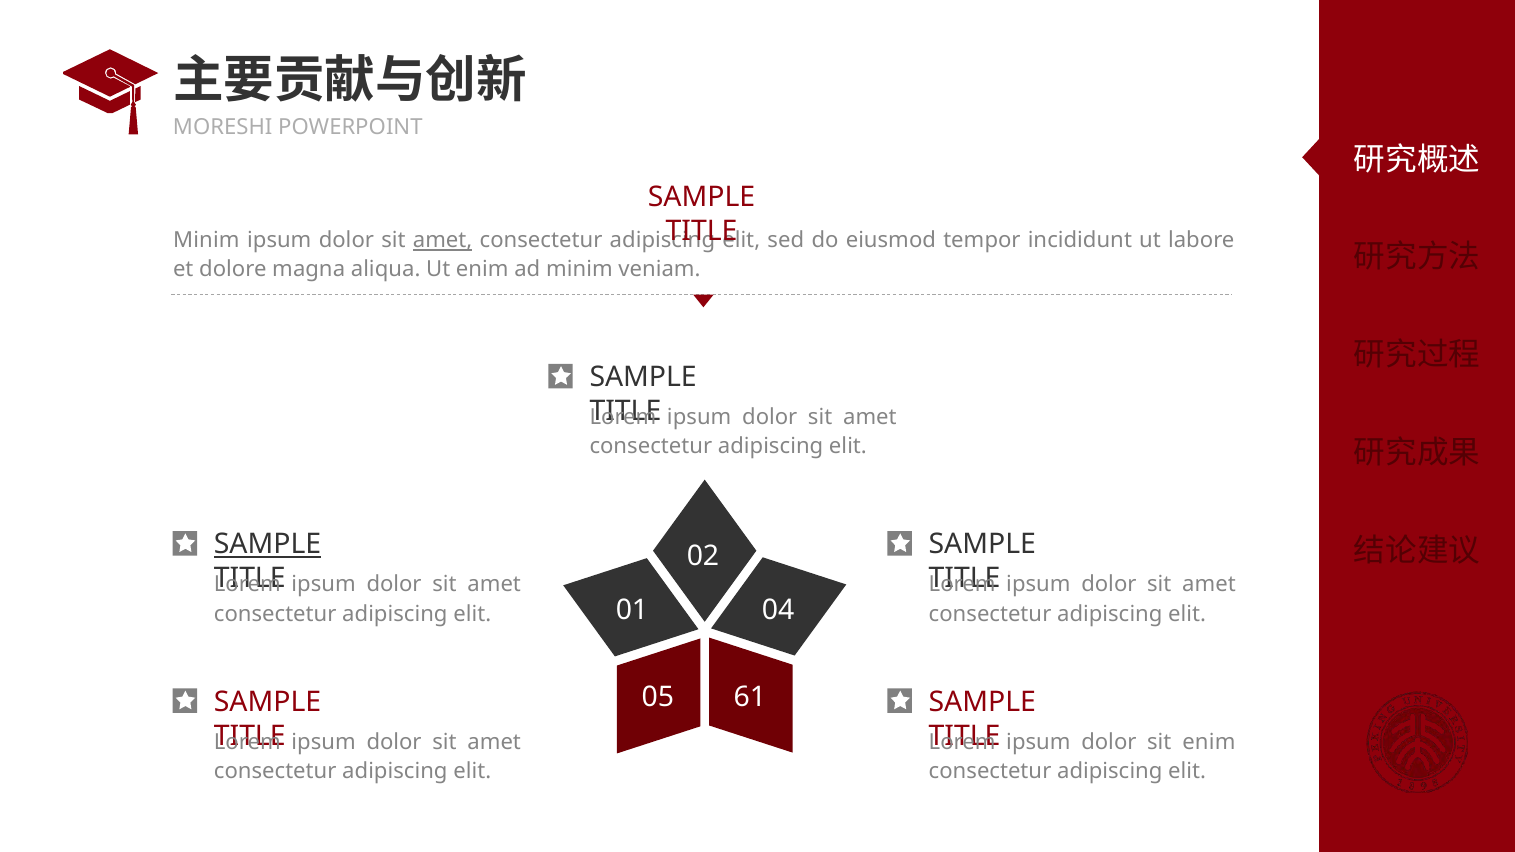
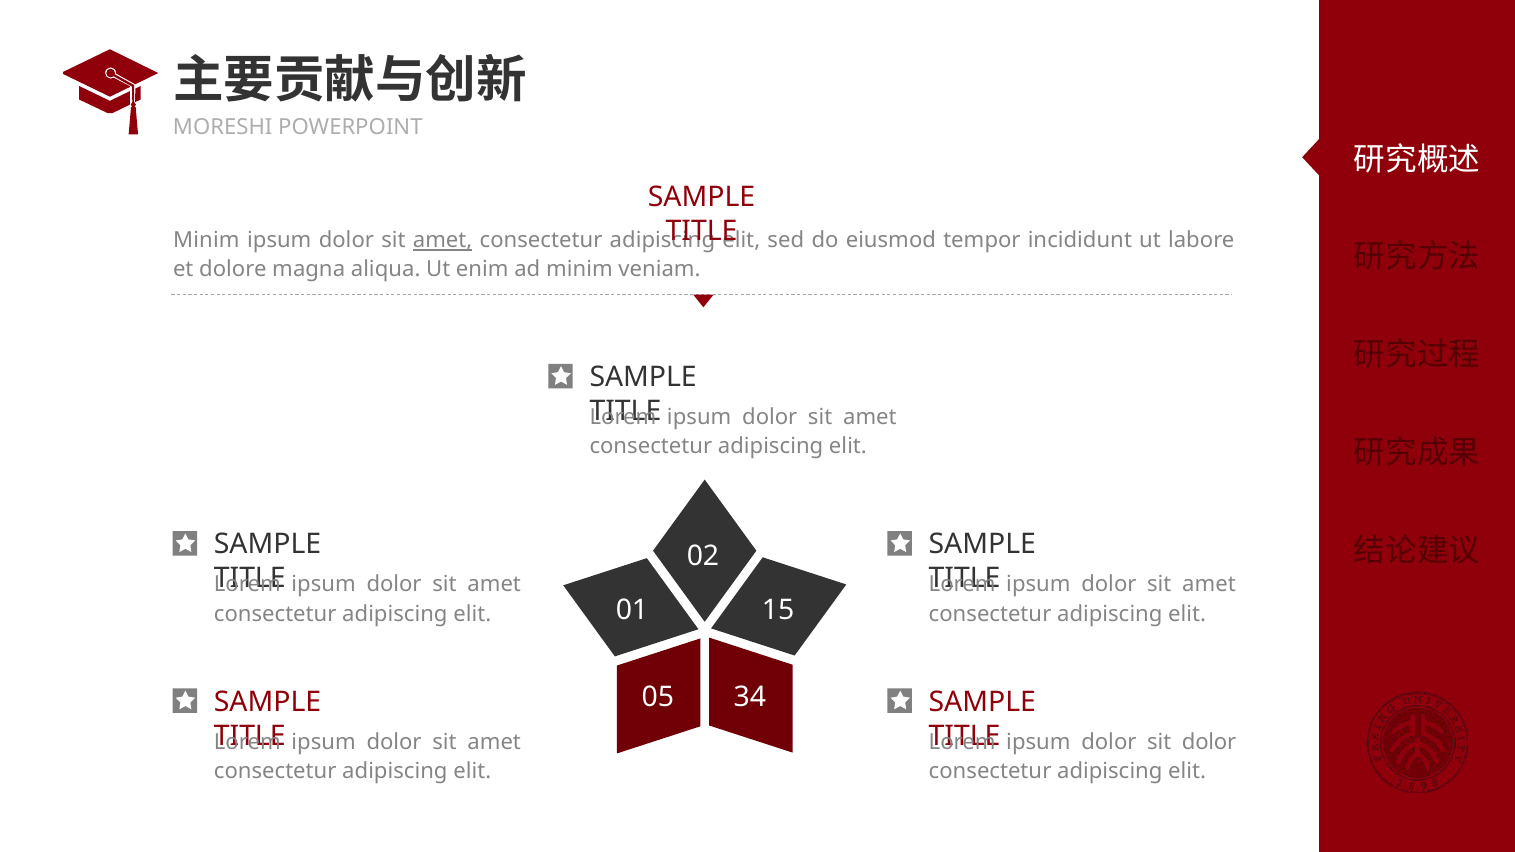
SAMPLE at (268, 545) underline: present -> none
04: 04 -> 15
61: 61 -> 34
sit enim: enim -> dolor
